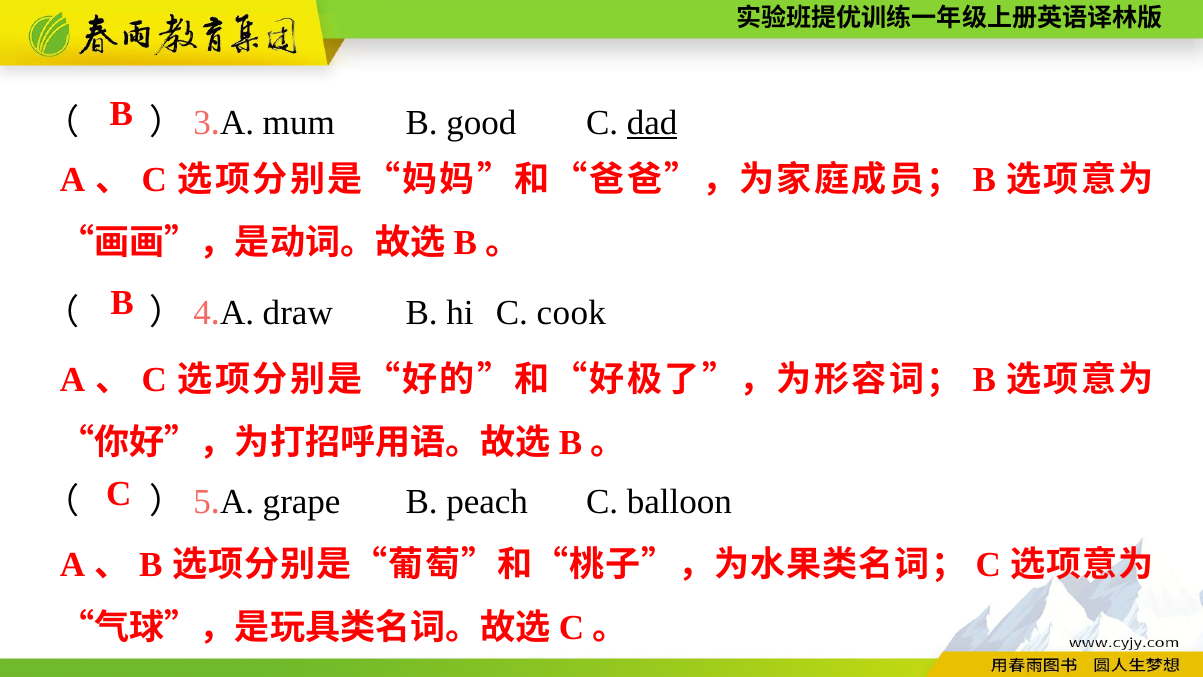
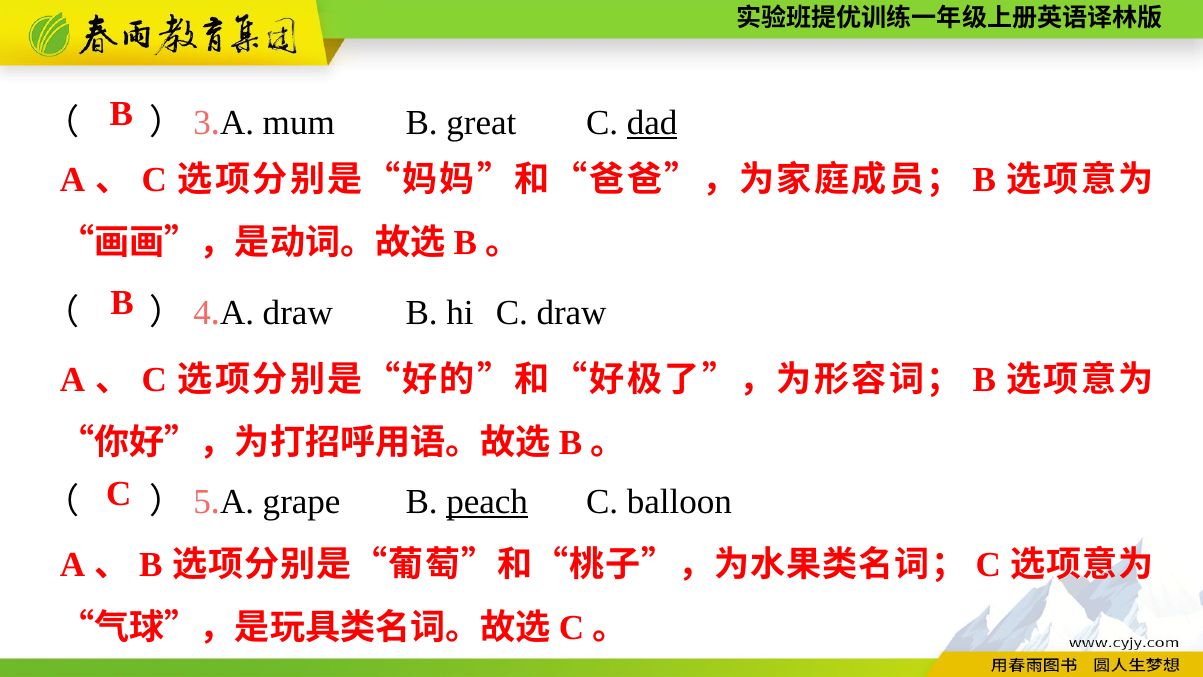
good: good -> great
C cook: cook -> draw
peach underline: none -> present
